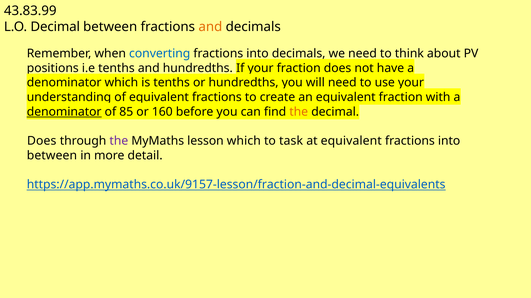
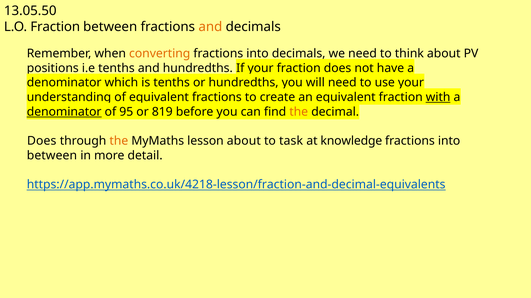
43.83.99: 43.83.99 -> 13.05.50
L.O Decimal: Decimal -> Fraction
converting colour: blue -> orange
with underline: none -> present
85: 85 -> 95
160: 160 -> 819
the at (119, 141) colour: purple -> orange
lesson which: which -> about
at equivalent: equivalent -> knowledge
https://app.mymaths.co.uk/9157-lesson/fraction-and-decimal-equivalents: https://app.mymaths.co.uk/9157-lesson/fraction-and-decimal-equivalents -> https://app.mymaths.co.uk/4218-lesson/fraction-and-decimal-equivalents
